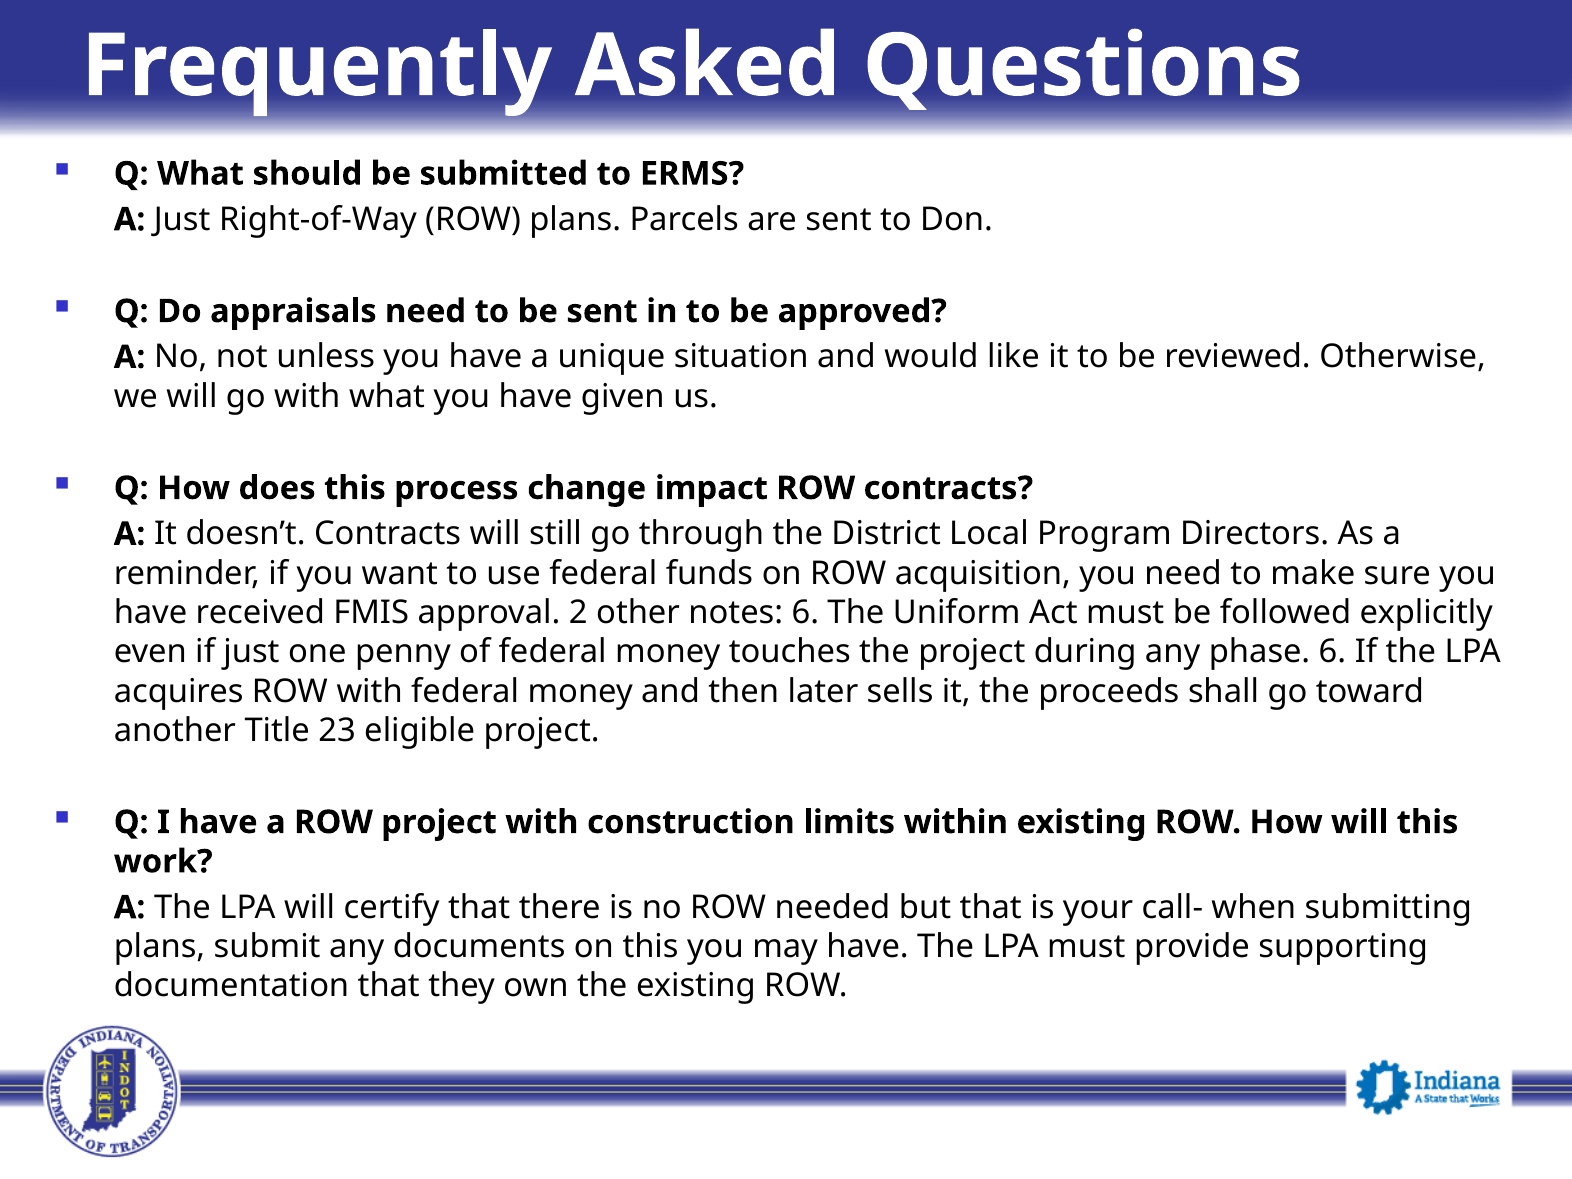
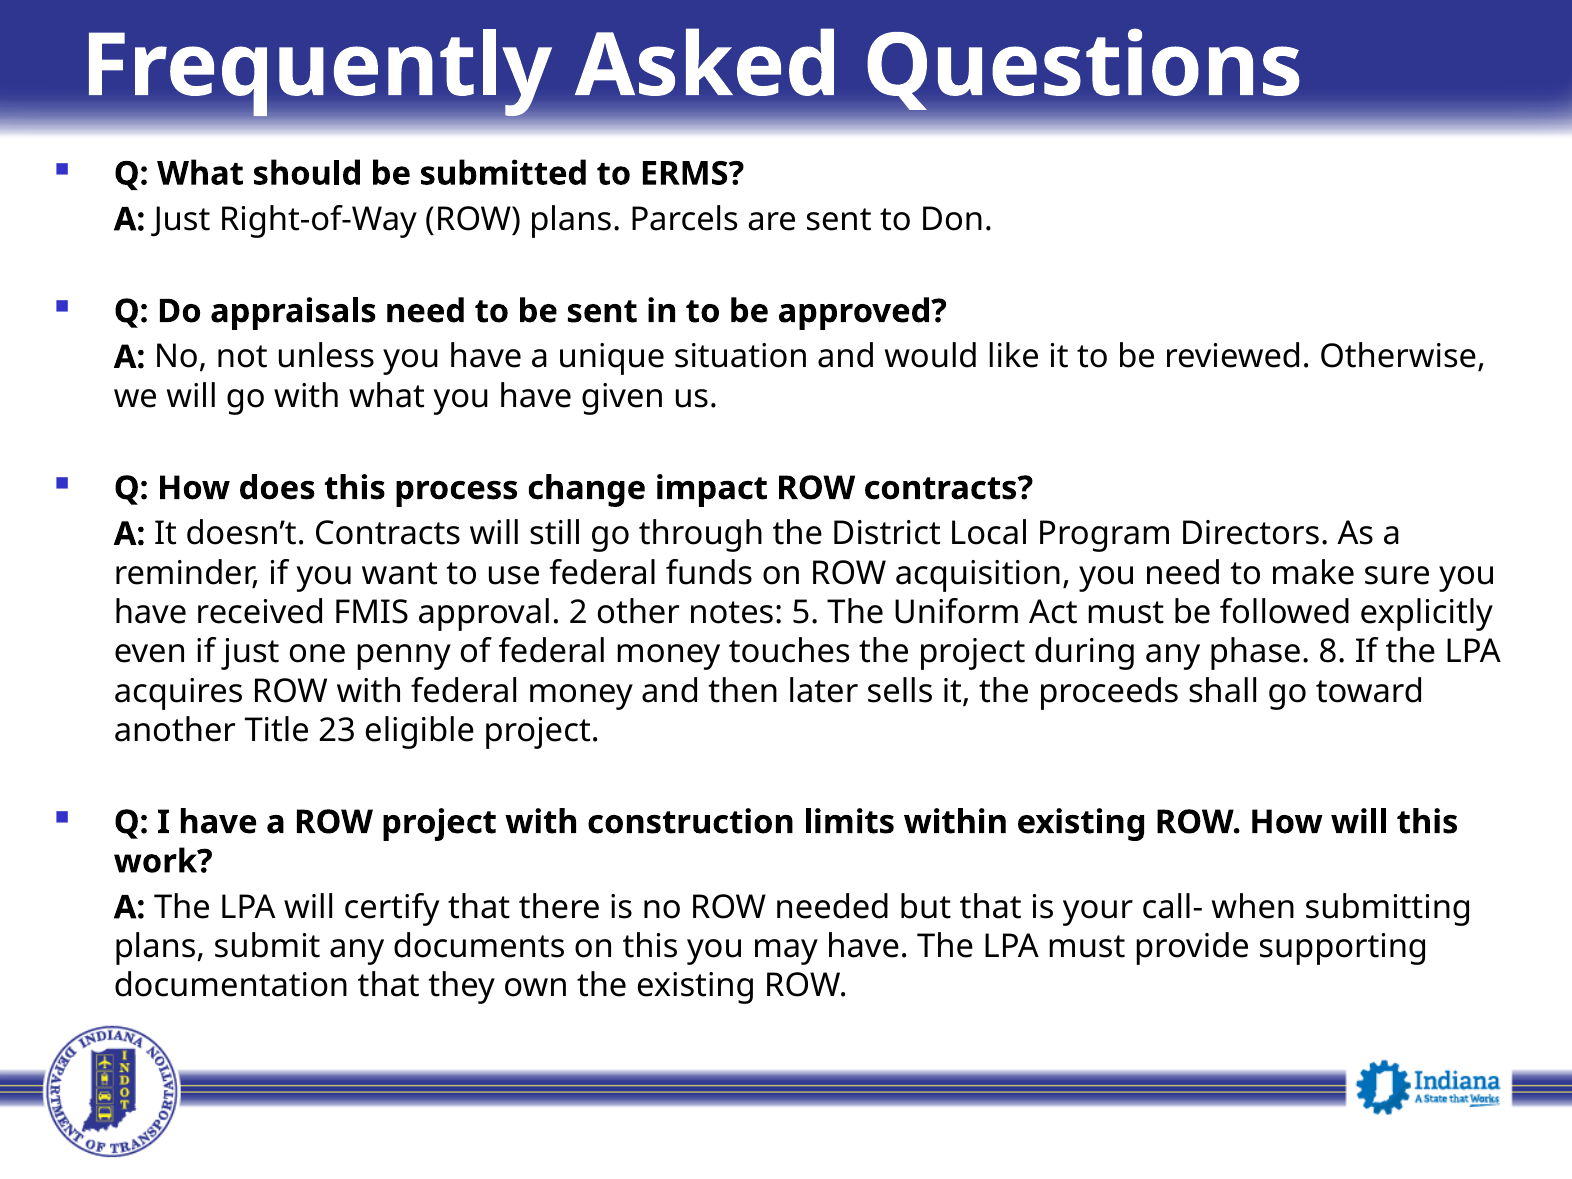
notes 6: 6 -> 5
phase 6: 6 -> 8
